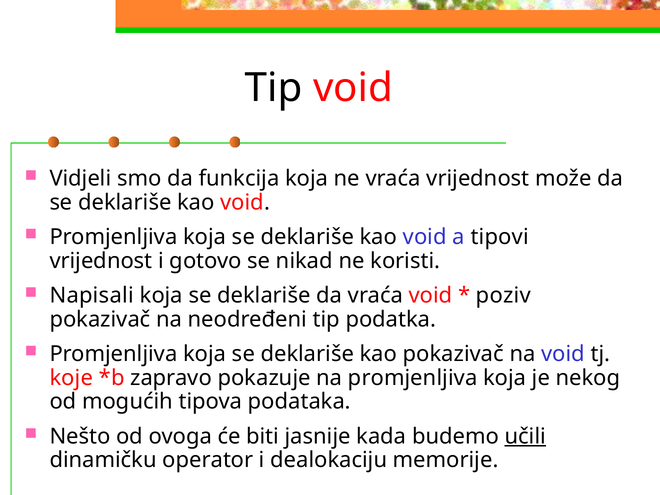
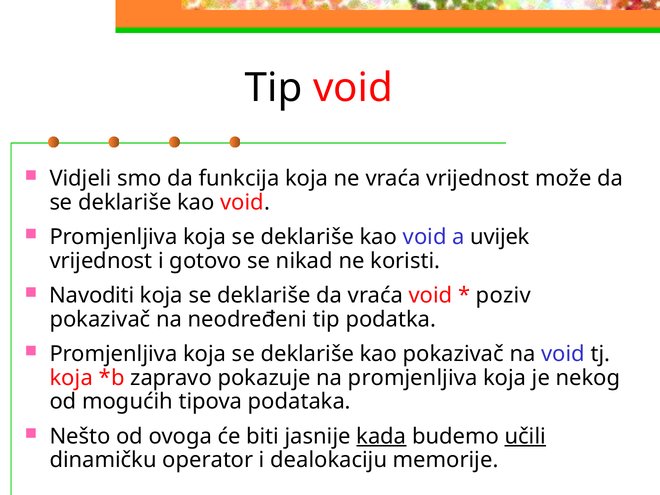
tipovi: tipovi -> uvijek
Napisali: Napisali -> Navoditi
koje at (71, 378): koje -> koja
kada underline: none -> present
